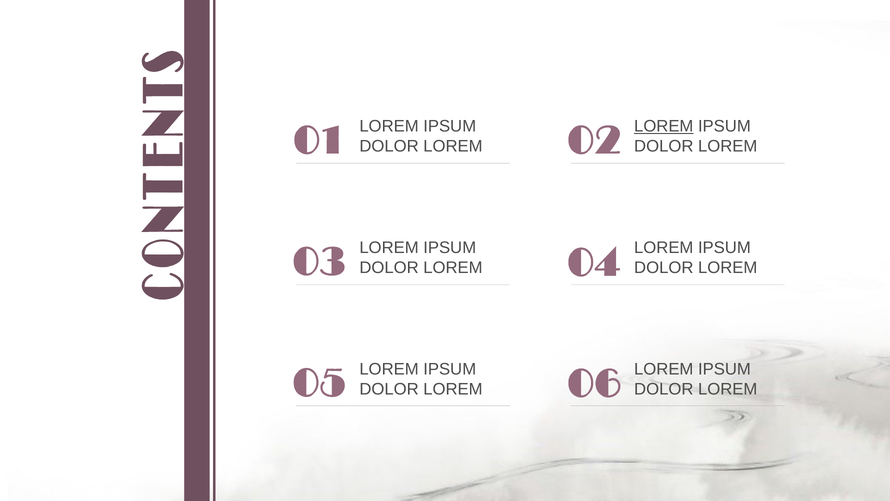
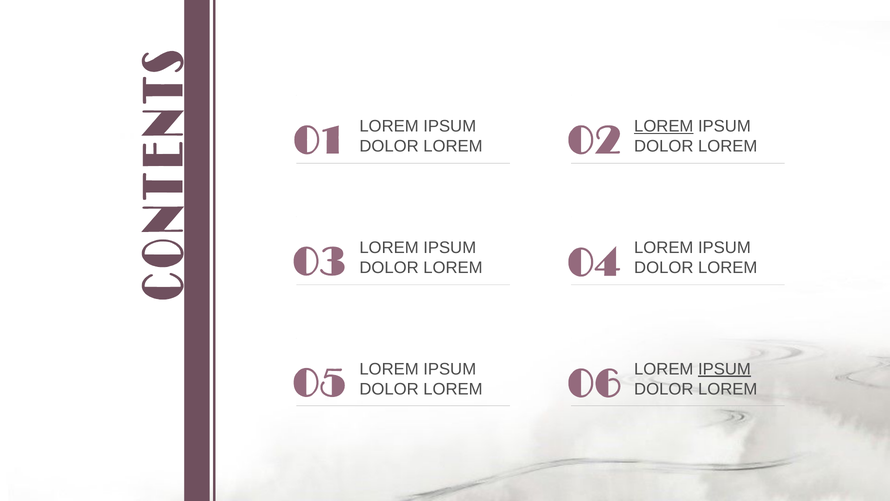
IPSUM at (724, 369) underline: none -> present
